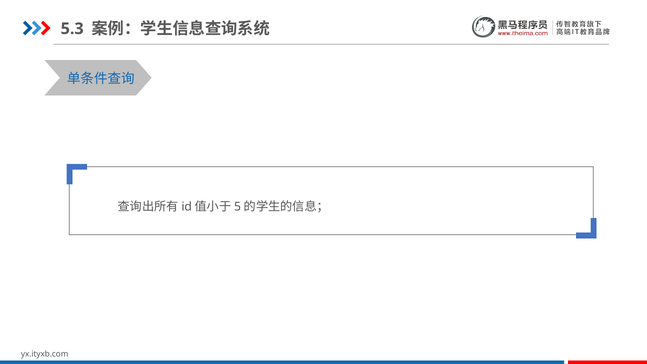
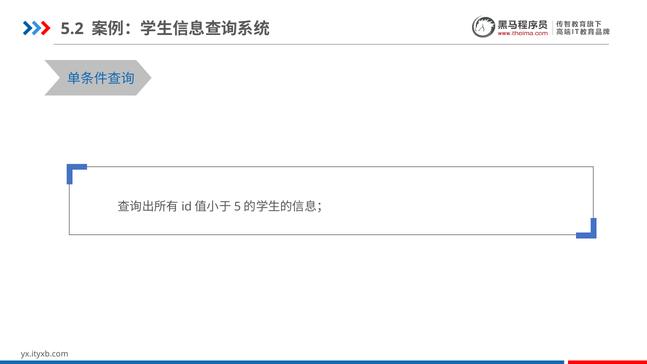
5.3: 5.3 -> 5.2
